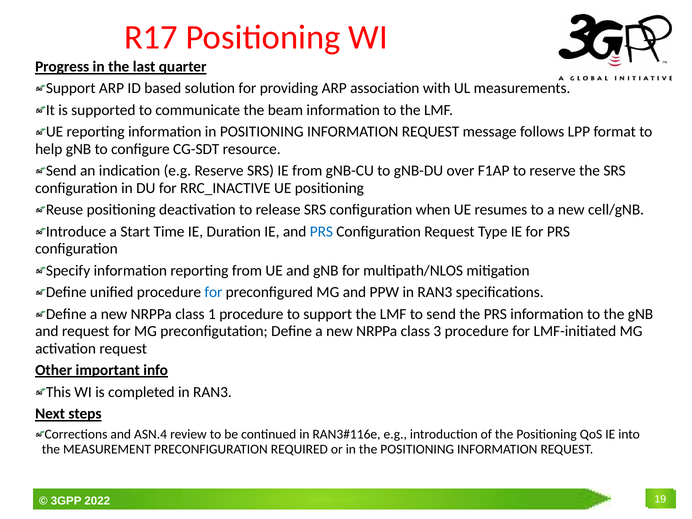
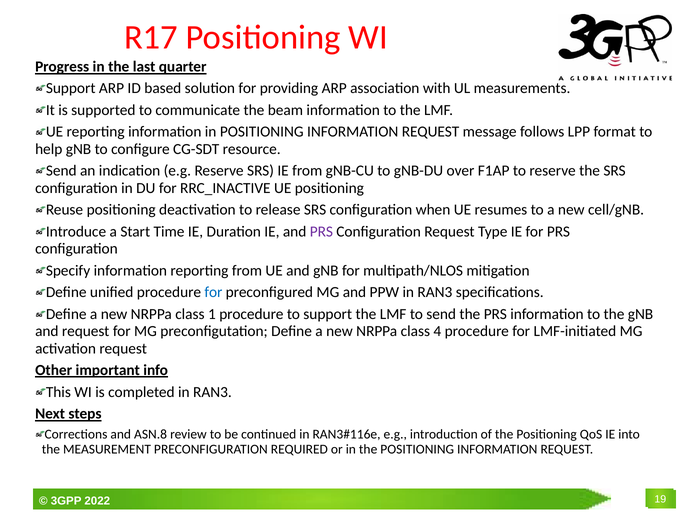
PRS at (321, 232) colour: blue -> purple
3: 3 -> 4
ASN.4: ASN.4 -> ASN.8
